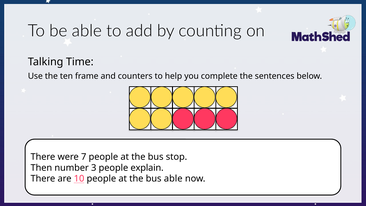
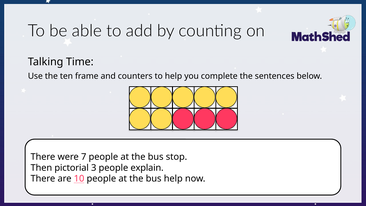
number: number -> pictorial
bus able: able -> help
